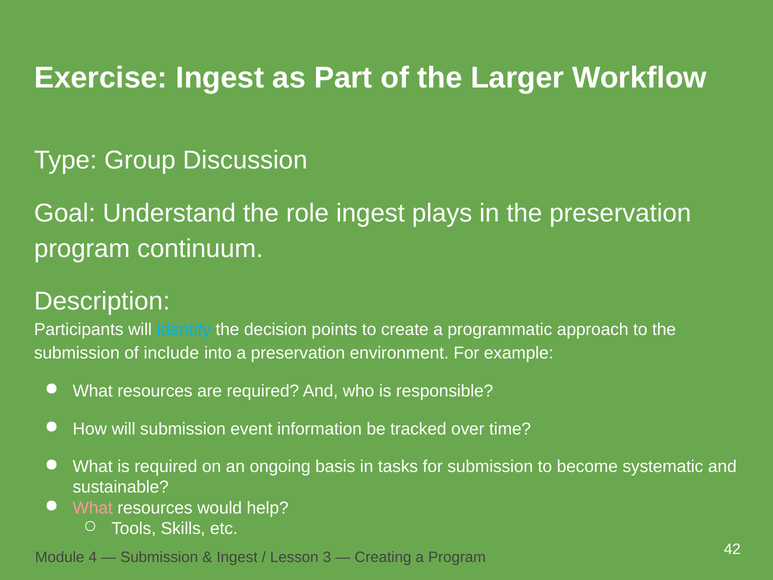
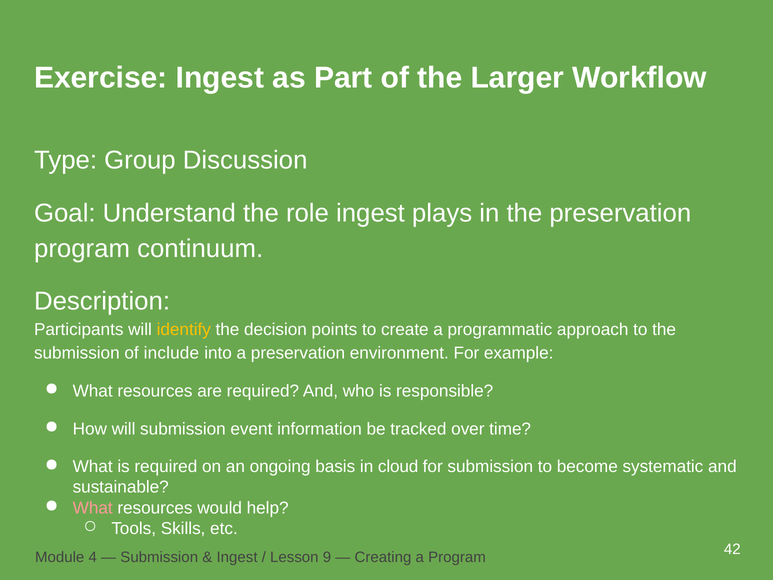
identify colour: light blue -> yellow
tasks: tasks -> cloud
3: 3 -> 9
